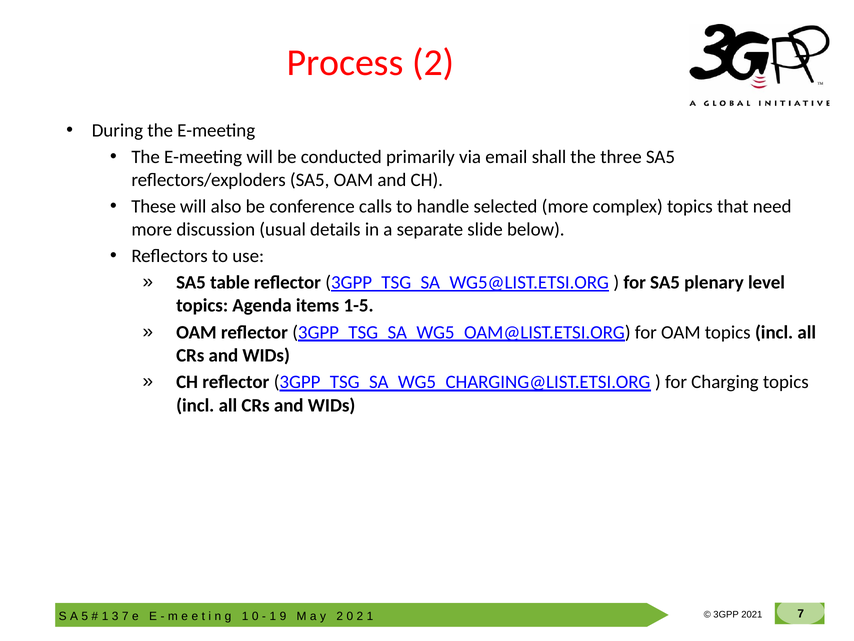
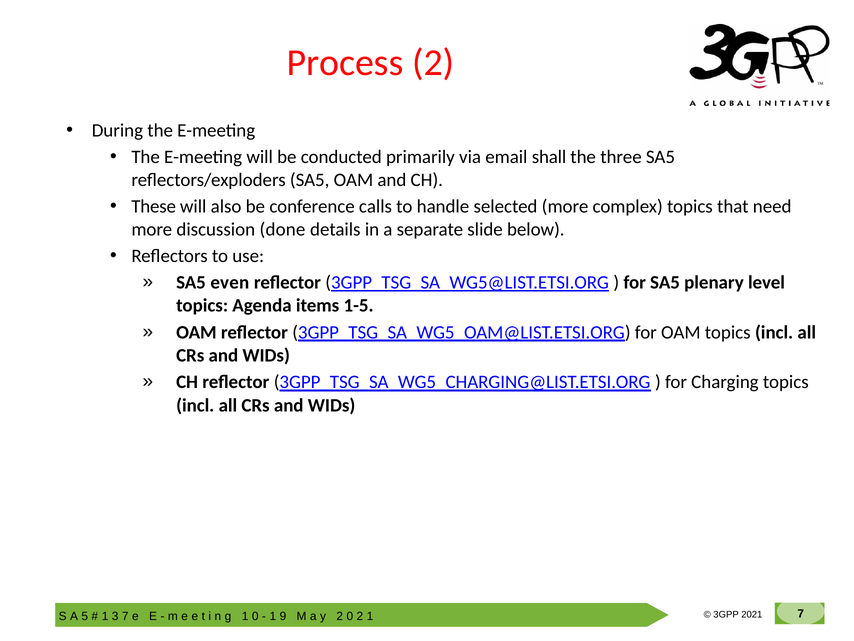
usual: usual -> done
table: table -> even
